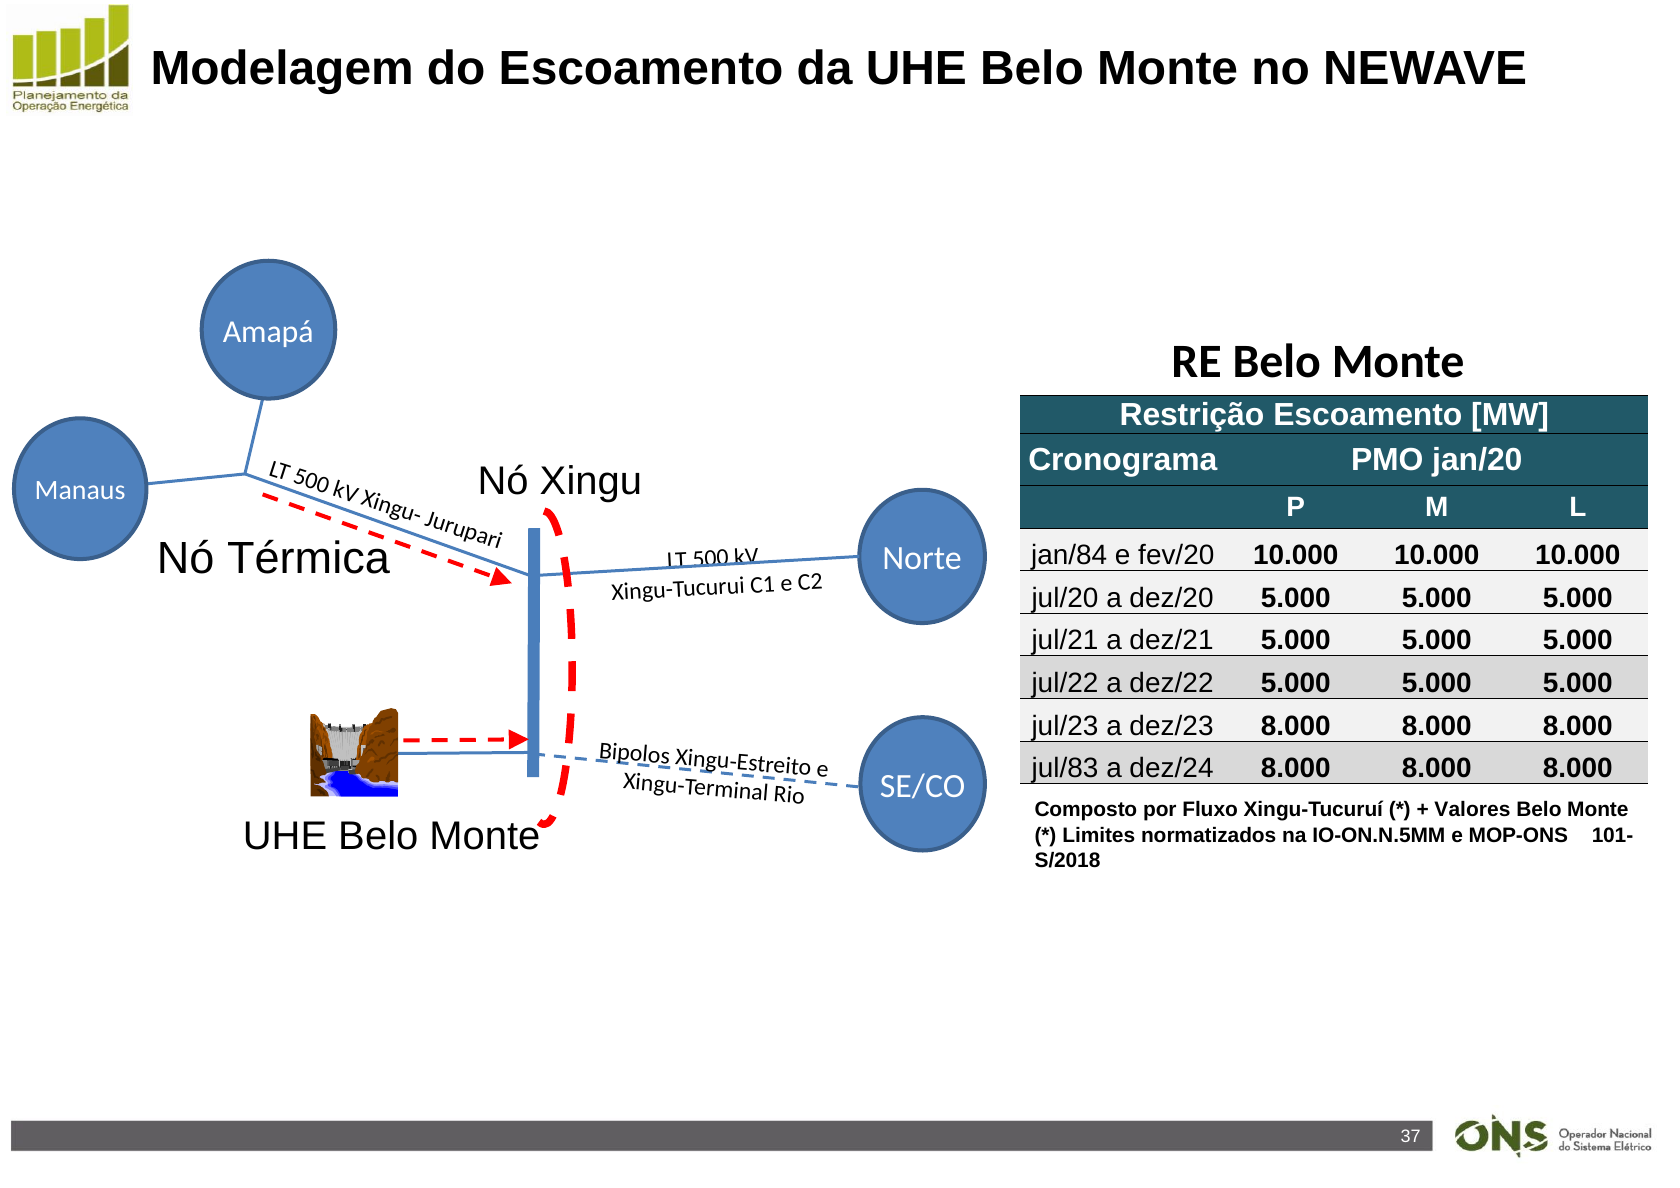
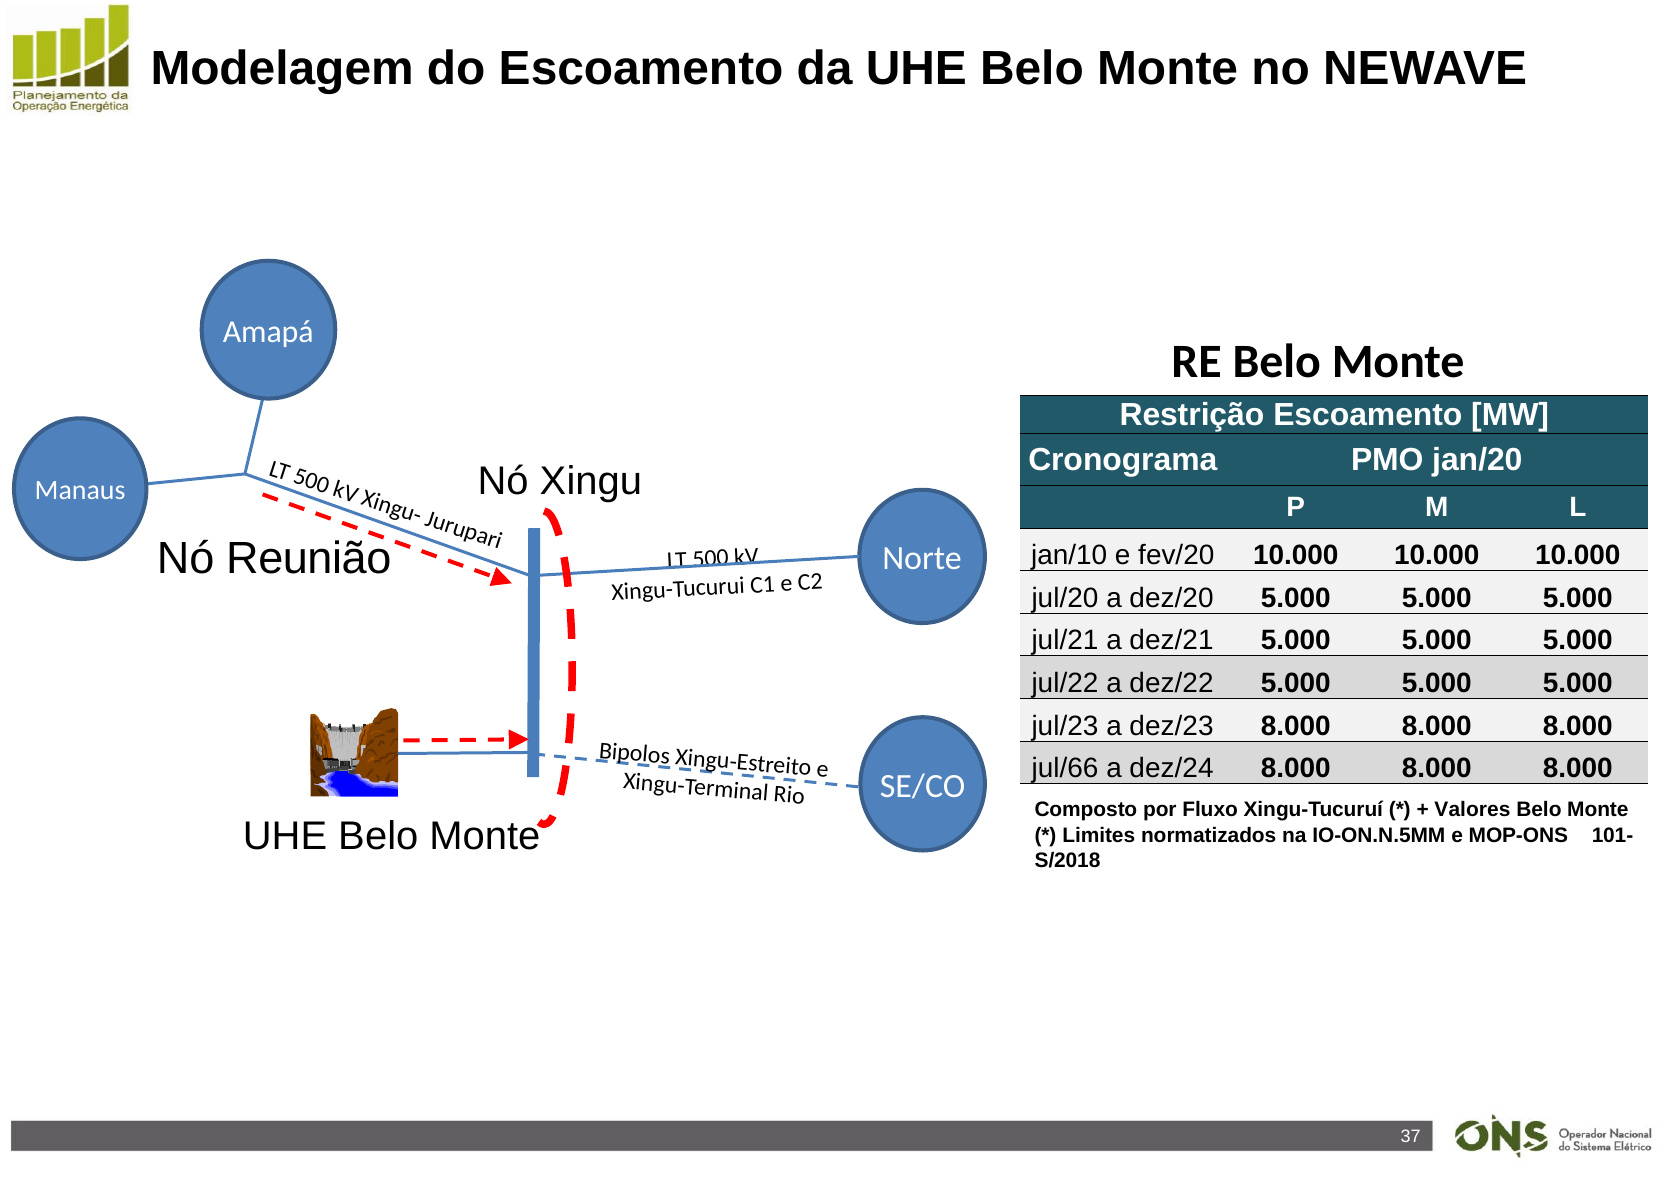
Térmica: Térmica -> Reunião
jan/84: jan/84 -> jan/10
jul/83: jul/83 -> jul/66
